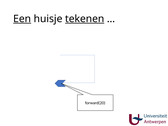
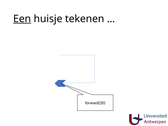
tekenen underline: present -> none
